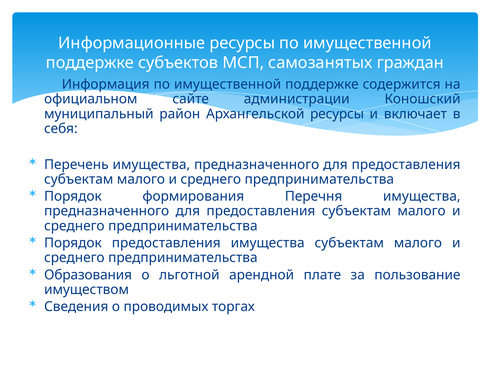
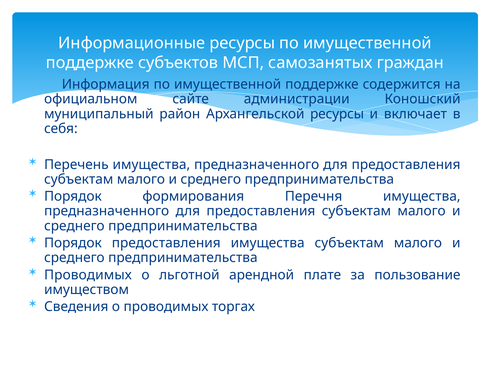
Образования at (88, 274): Образования -> Проводимых
